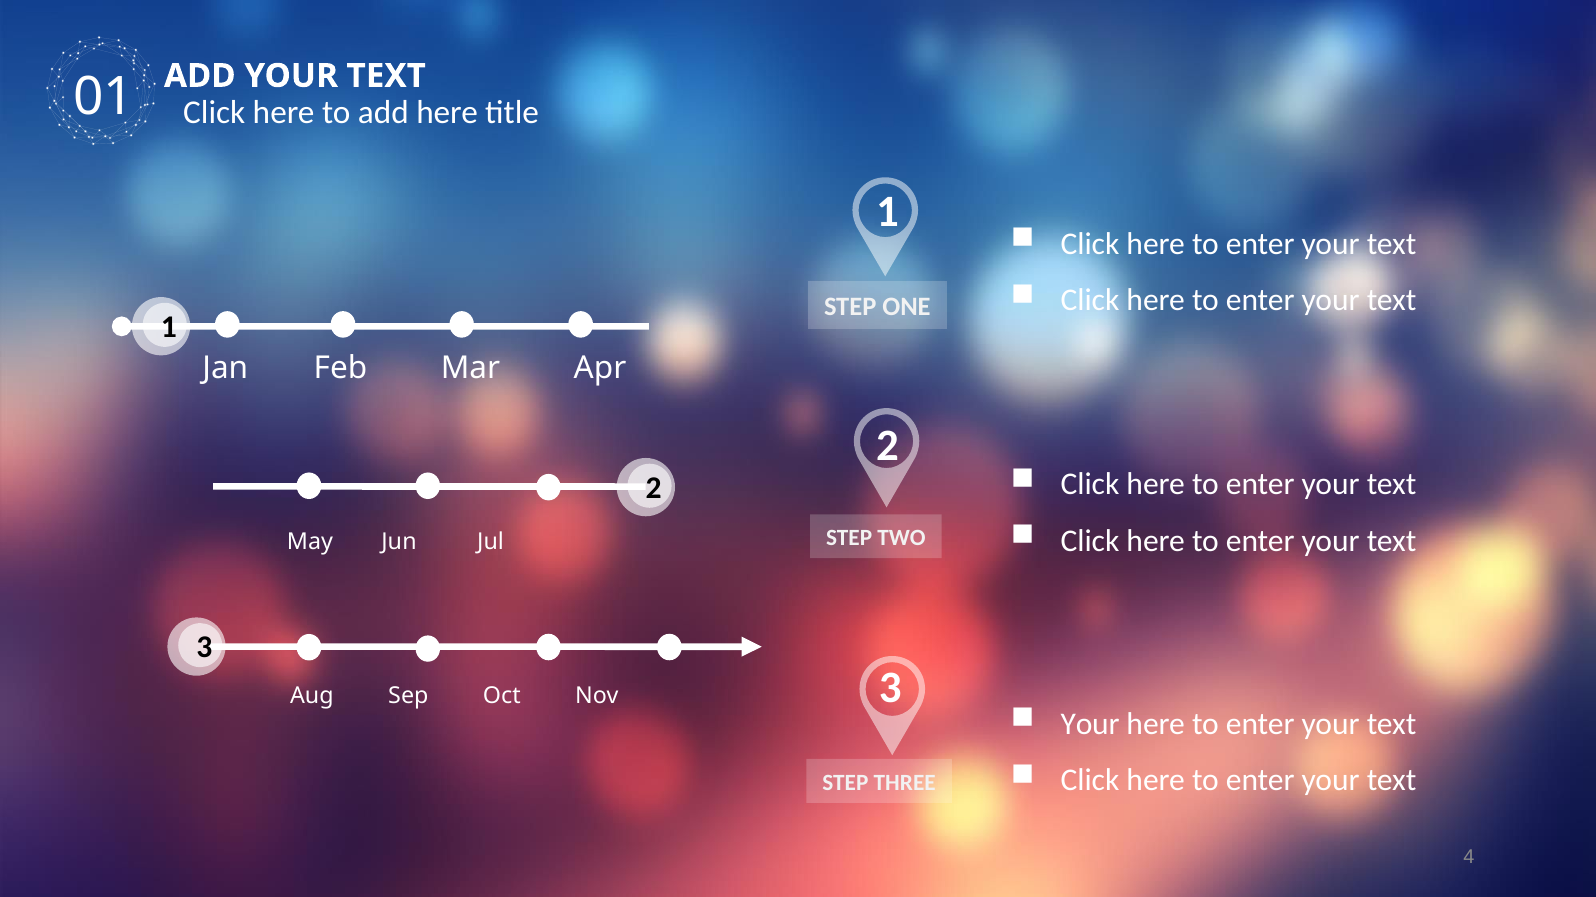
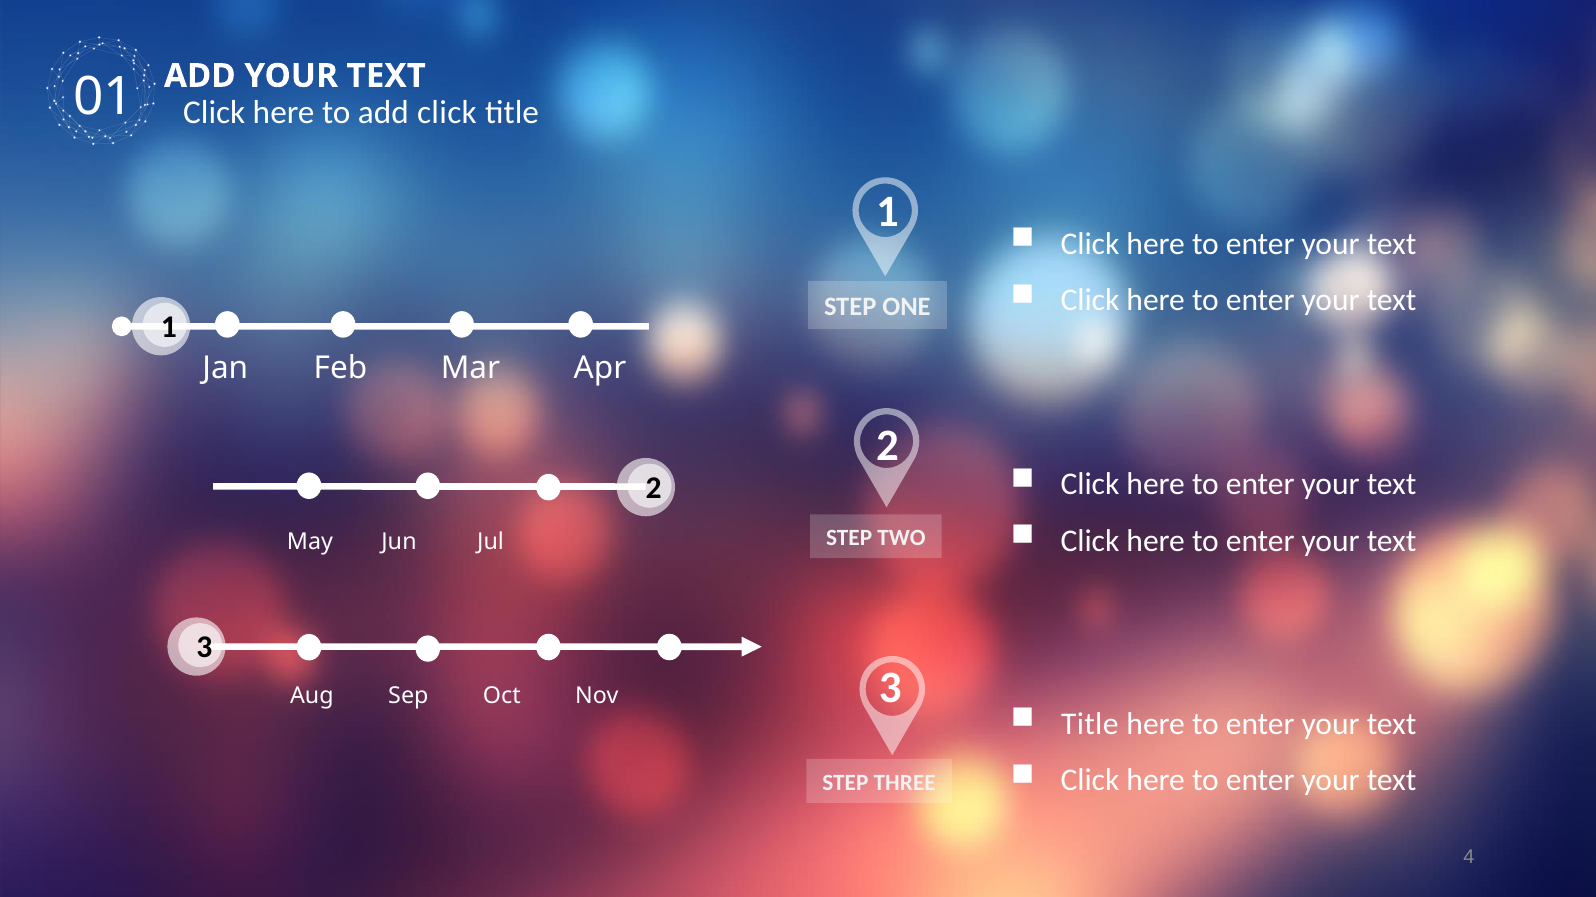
add here: here -> click
Your at (1090, 724): Your -> Title
